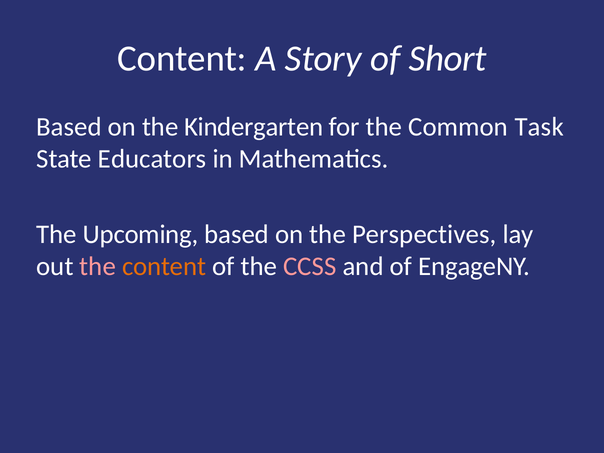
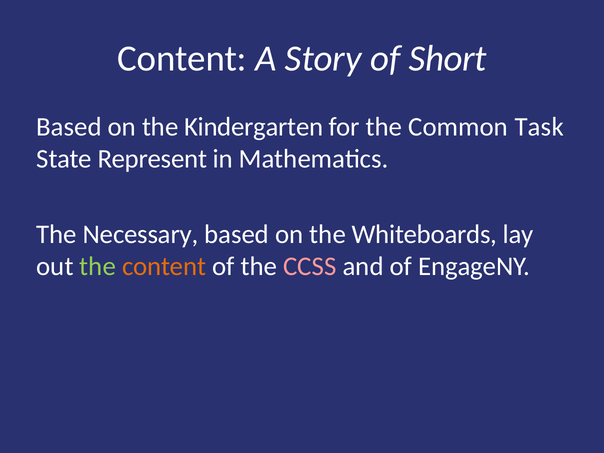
Educators: Educators -> Represent
Upcoming: Upcoming -> Necessary
Perspectives: Perspectives -> Whiteboards
the at (98, 266) colour: pink -> light green
